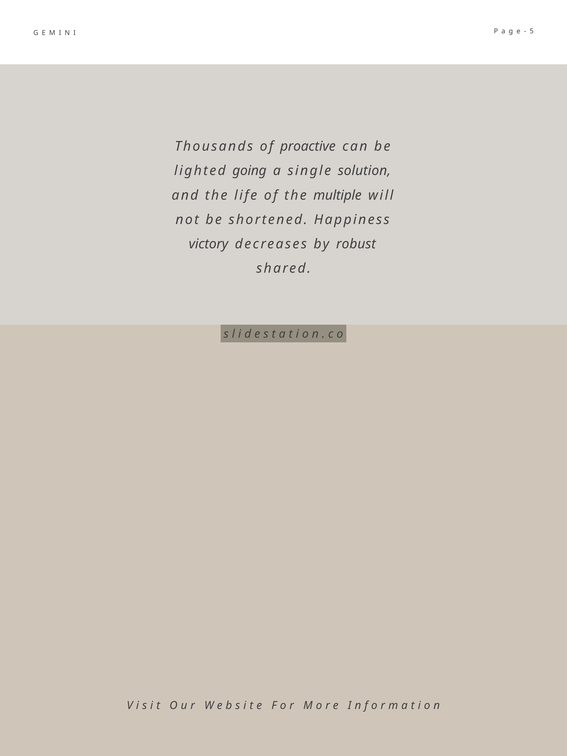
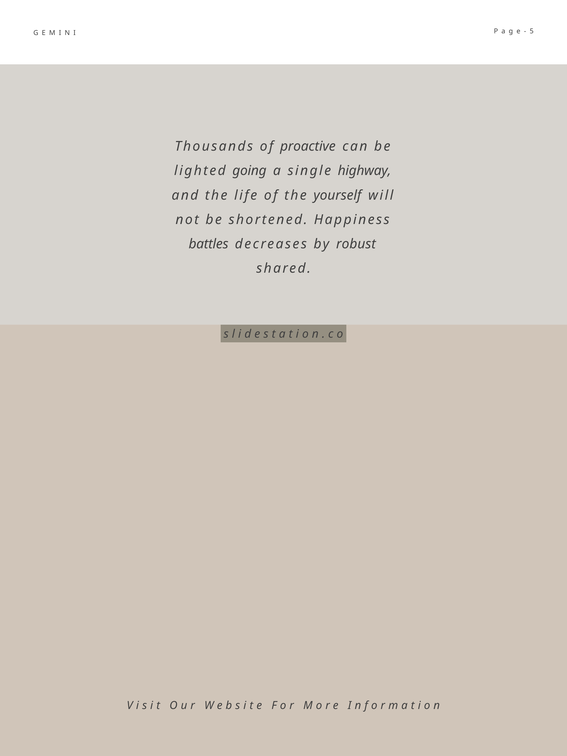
solution: solution -> highway
multiple: multiple -> yourself
victory: victory -> battles
